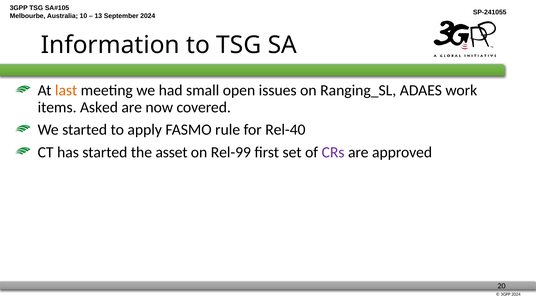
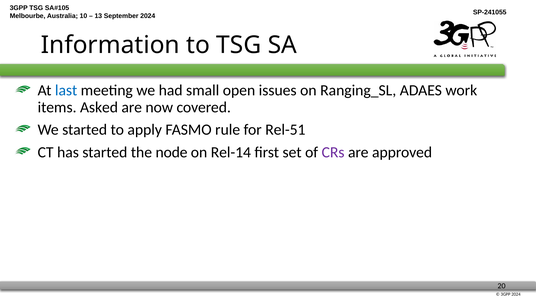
last colour: orange -> blue
Rel-40: Rel-40 -> Rel-51
asset: asset -> node
Rel-99: Rel-99 -> Rel-14
